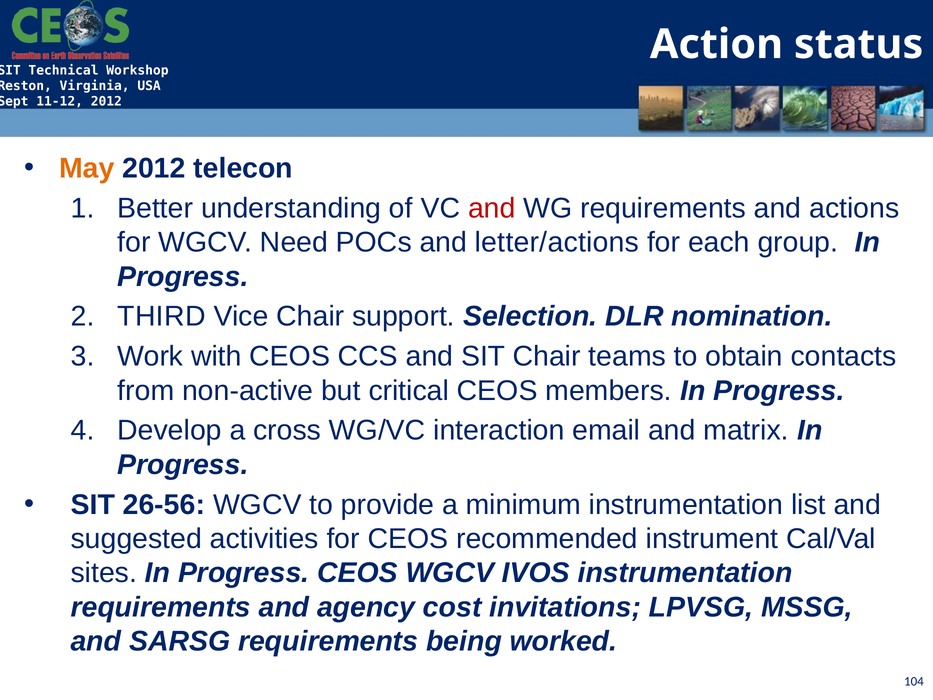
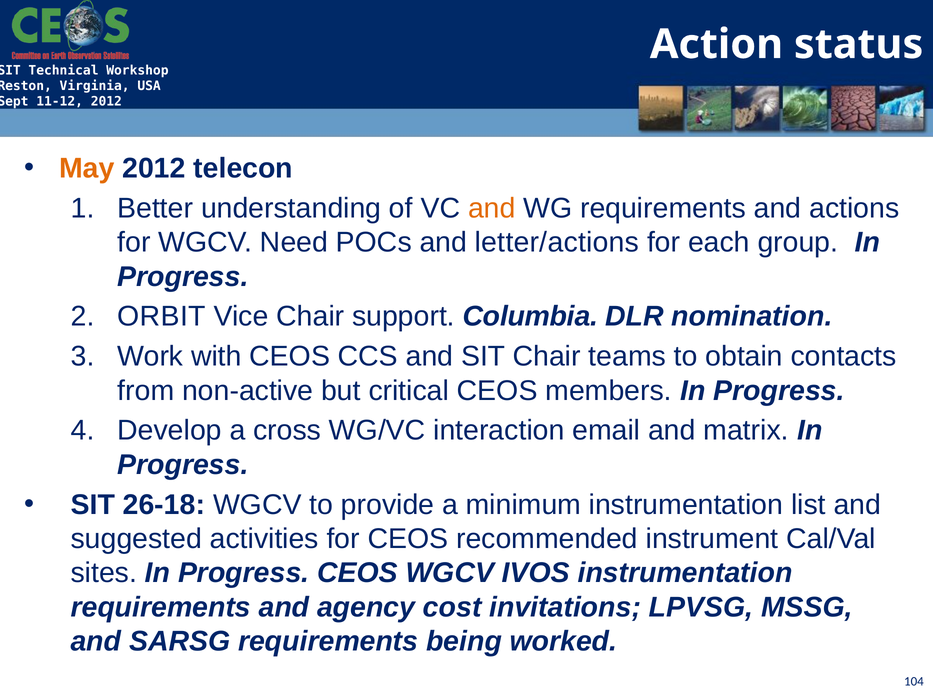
and at (492, 208) colour: red -> orange
THIRD: THIRD -> ORBIT
Selection: Selection -> Columbia
26-56: 26-56 -> 26-18
